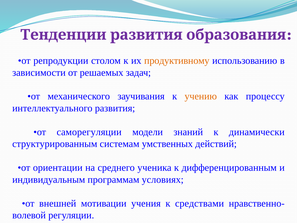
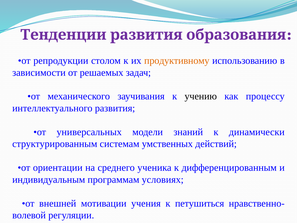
учению colour: orange -> black
саморегуляции: саморегуляции -> универсальных
средствами: средствами -> петушиться
